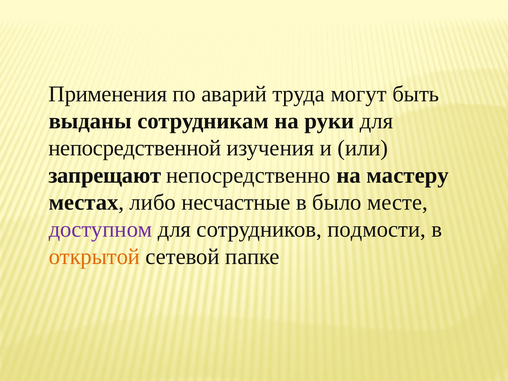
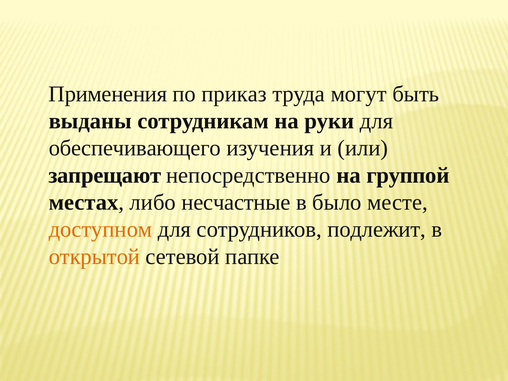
аварий: аварий -> приказ
непосредственной: непосредственной -> обеспечивающего
мастеру: мастеру -> группой
доступном colour: purple -> orange
подмости: подмости -> подлежит
